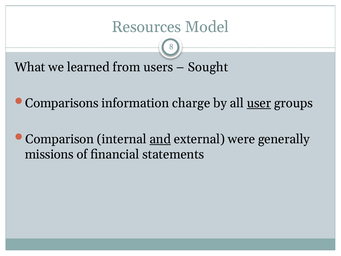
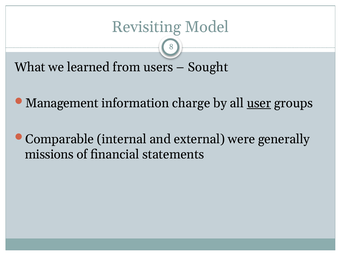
Resources: Resources -> Revisiting
Comparisons: Comparisons -> Management
Comparison: Comparison -> Comparable
and underline: present -> none
